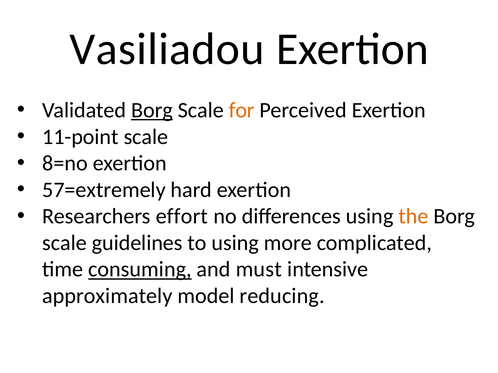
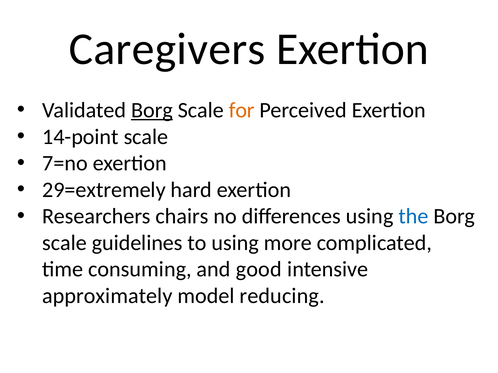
Vasiliadou: Vasiliadou -> Caregivers
11-point: 11-point -> 14-point
8=no: 8=no -> 7=no
57=extremely: 57=extremely -> 29=extremely
effort: effort -> chairs
the colour: orange -> blue
consuming underline: present -> none
must: must -> good
